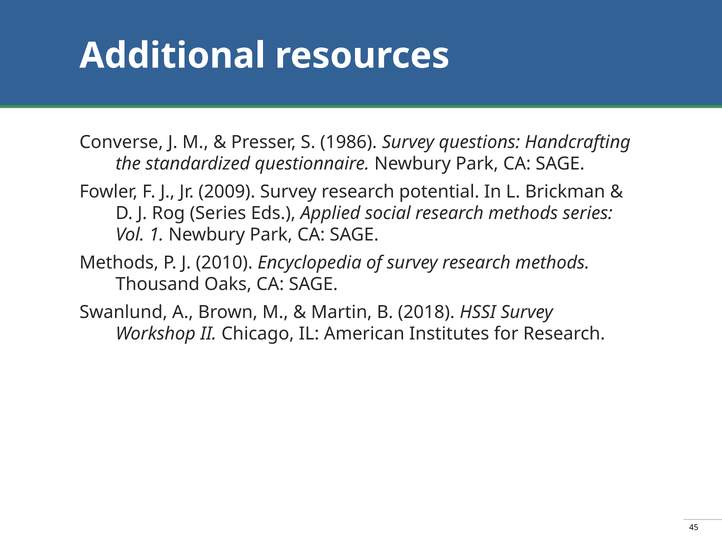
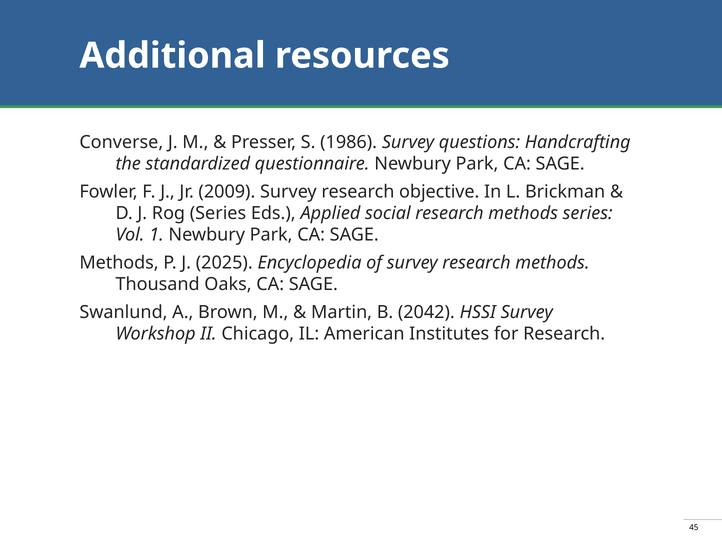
potential: potential -> objective
2010: 2010 -> 2025
2018: 2018 -> 2042
